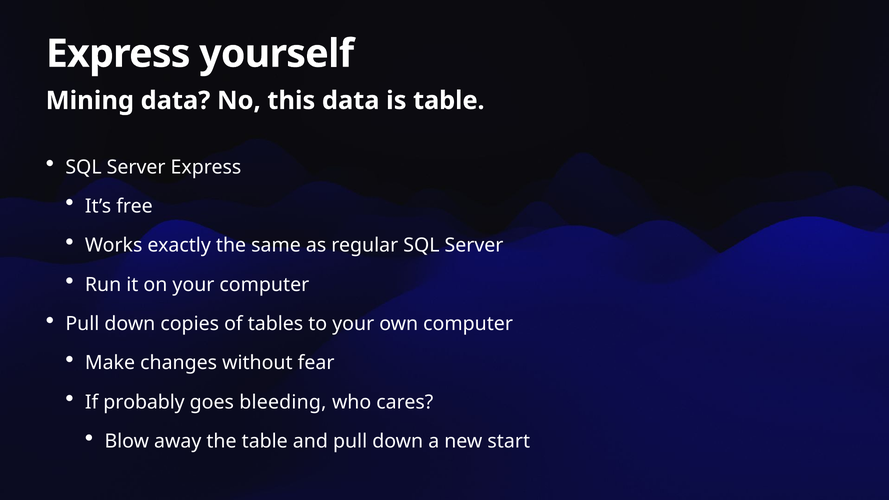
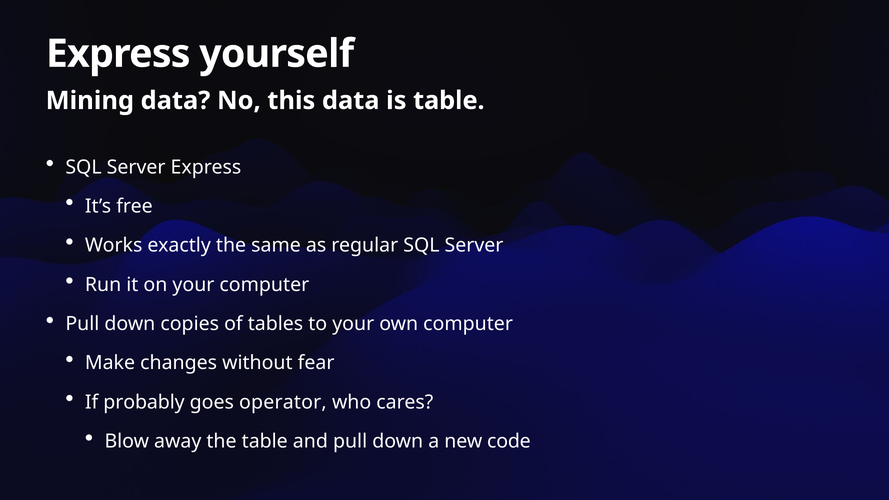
bleeding: bleeding -> operator
start: start -> code
